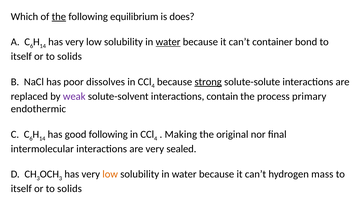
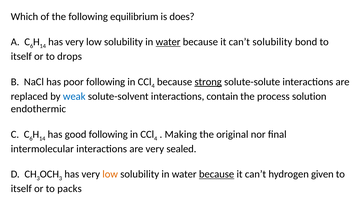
the at (59, 17) underline: present -> none
can’t container: container -> solubility
solids at (70, 56): solids -> drops
poor dissolves: dissolves -> following
weak colour: purple -> blue
primary: primary -> solution
because at (217, 174) underline: none -> present
mass: mass -> given
solids at (70, 189): solids -> packs
